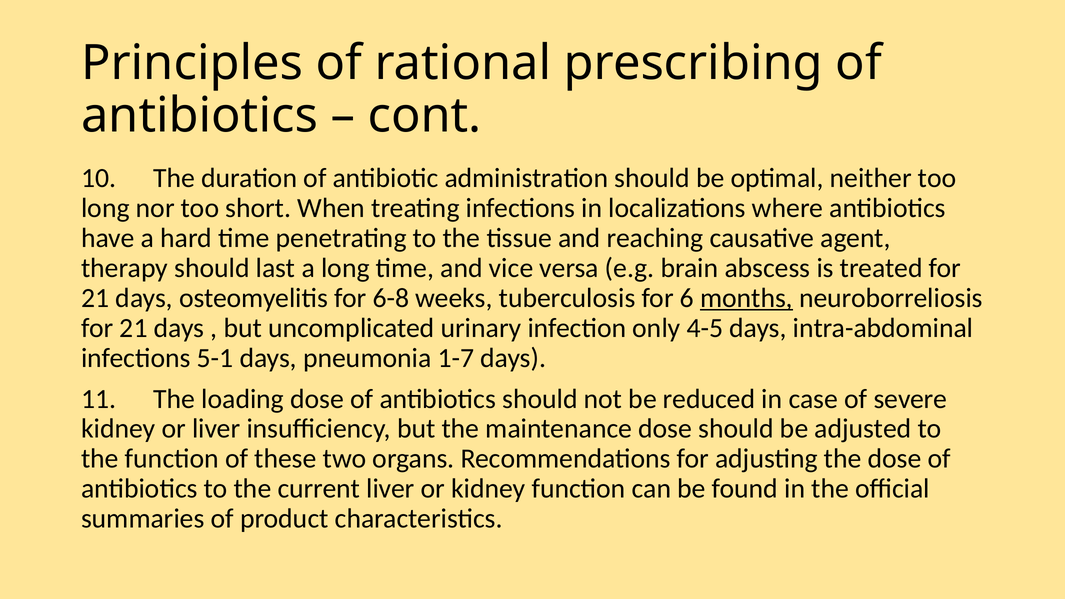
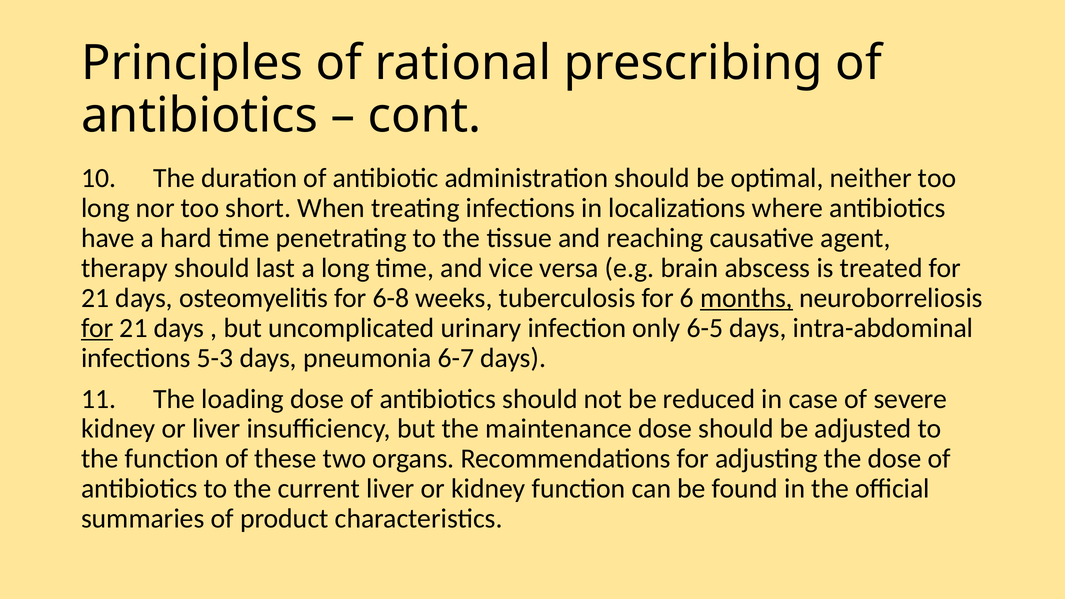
for at (97, 328) underline: none -> present
4-5: 4-5 -> 6-5
5-1: 5-1 -> 5-3
1-7: 1-7 -> 6-7
